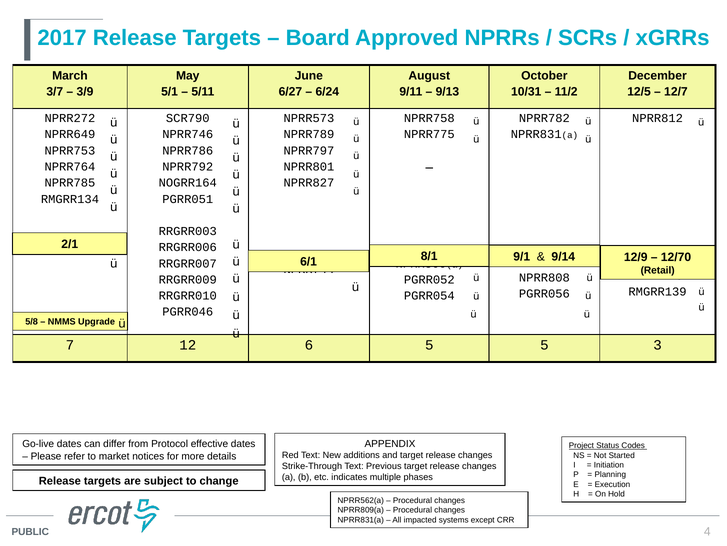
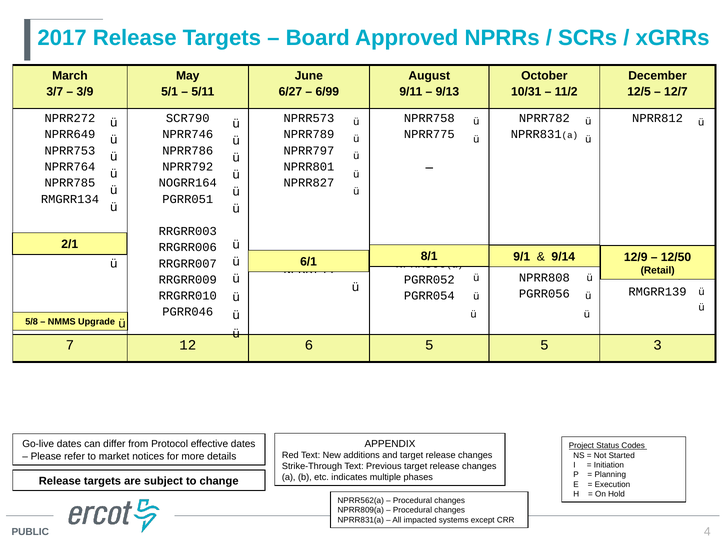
6/24: 6/24 -> 6/99
12/70: 12/70 -> 12/50
